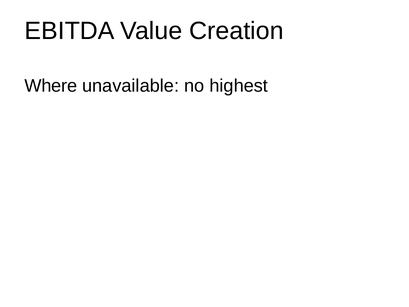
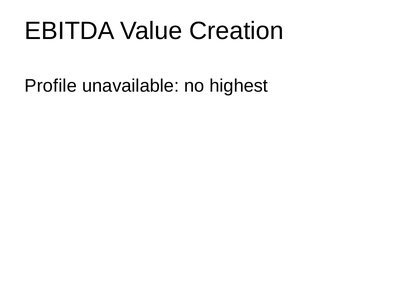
Where: Where -> Profile
